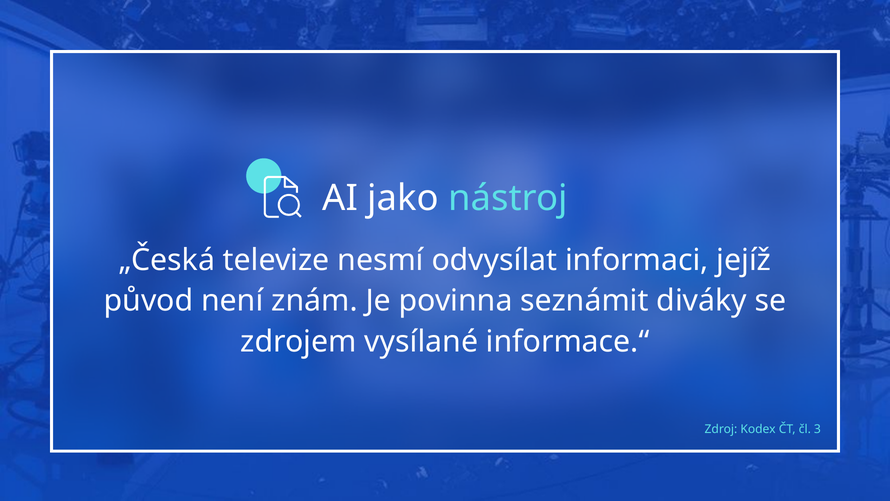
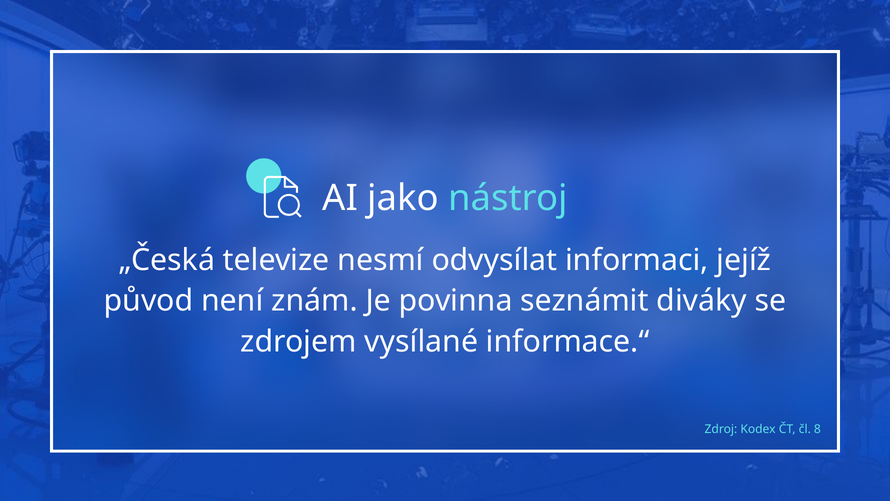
3: 3 -> 8
